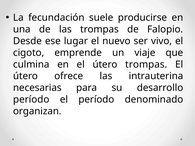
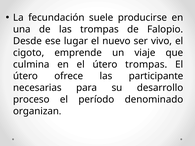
intrauterina: intrauterina -> participante
período at (31, 100): período -> proceso
